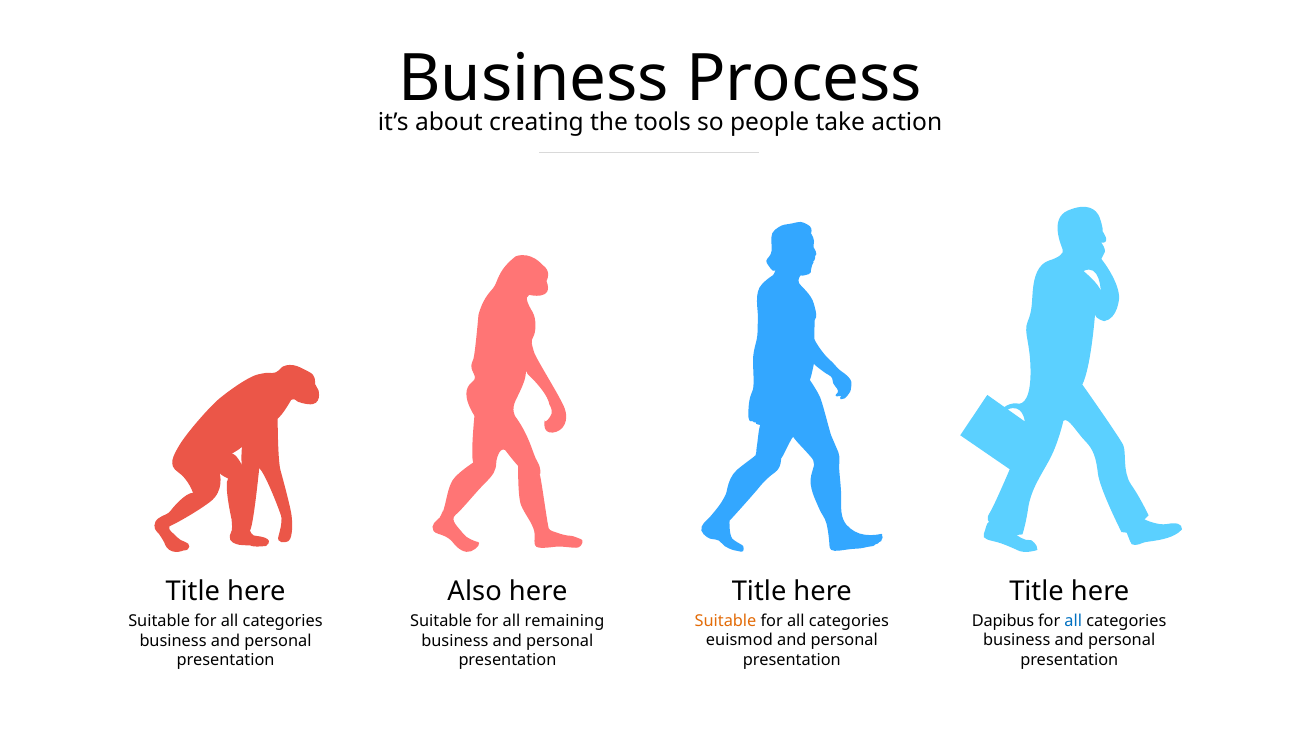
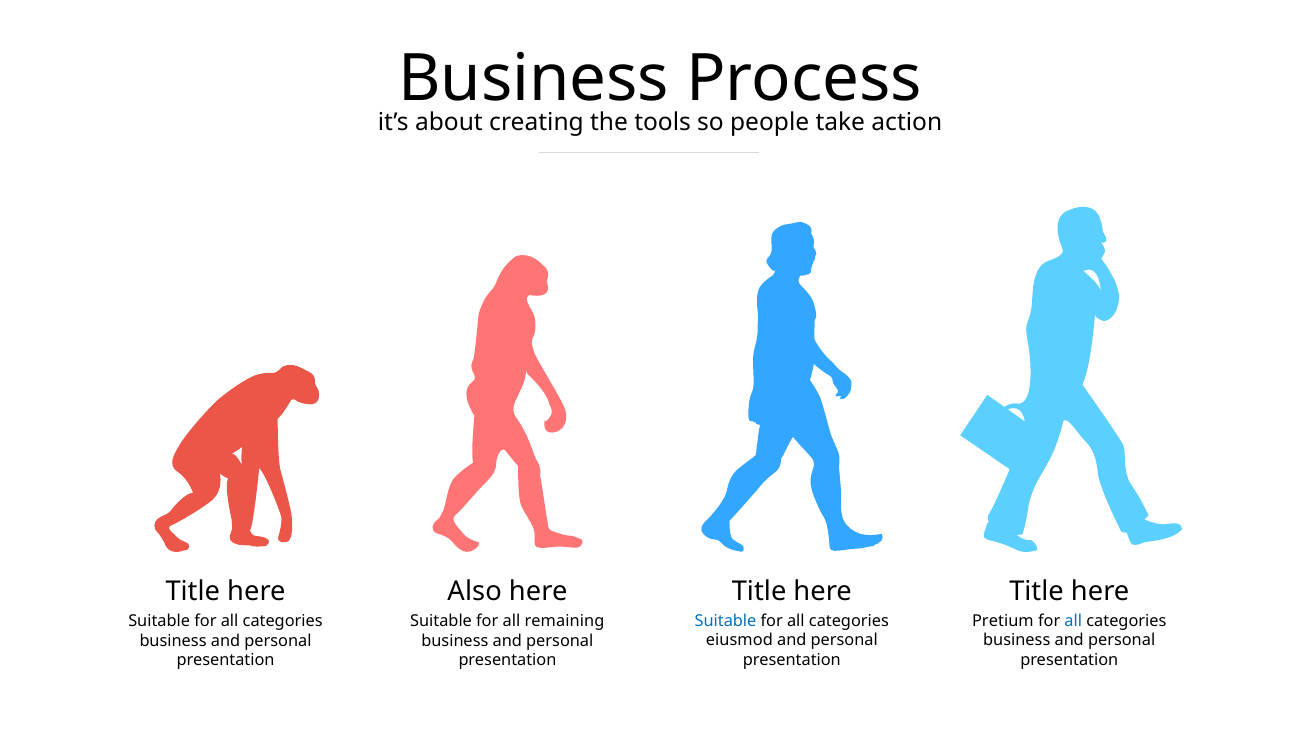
Suitable at (726, 620) colour: orange -> blue
Dapibus: Dapibus -> Pretium
euismod: euismod -> eiusmod
